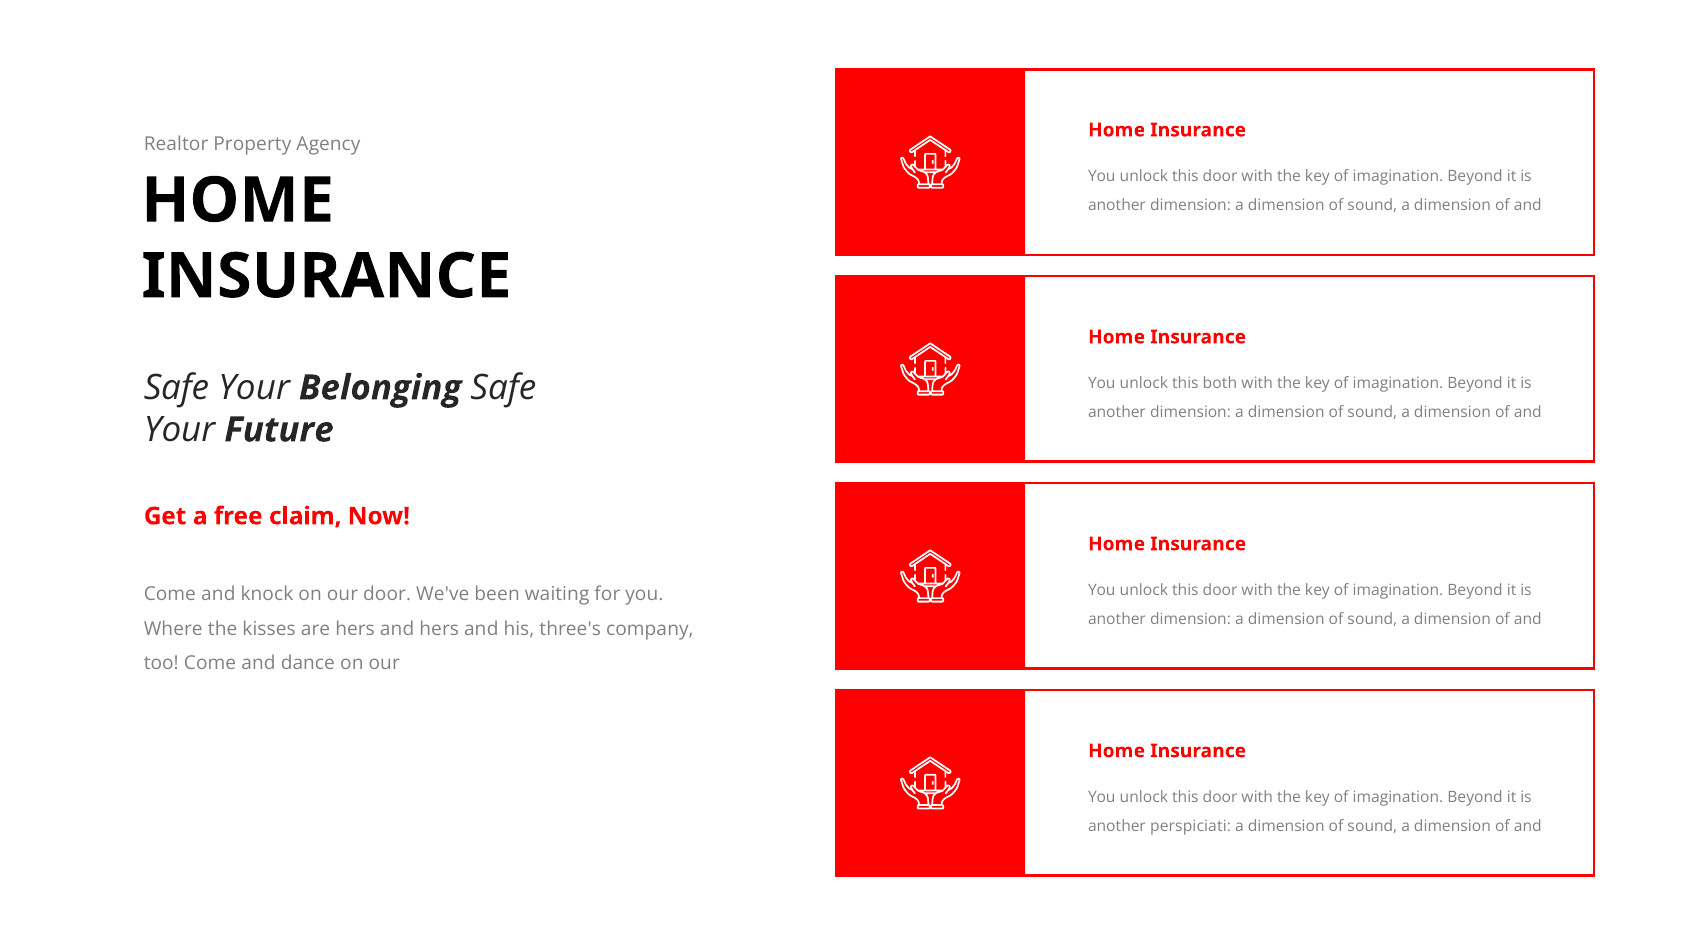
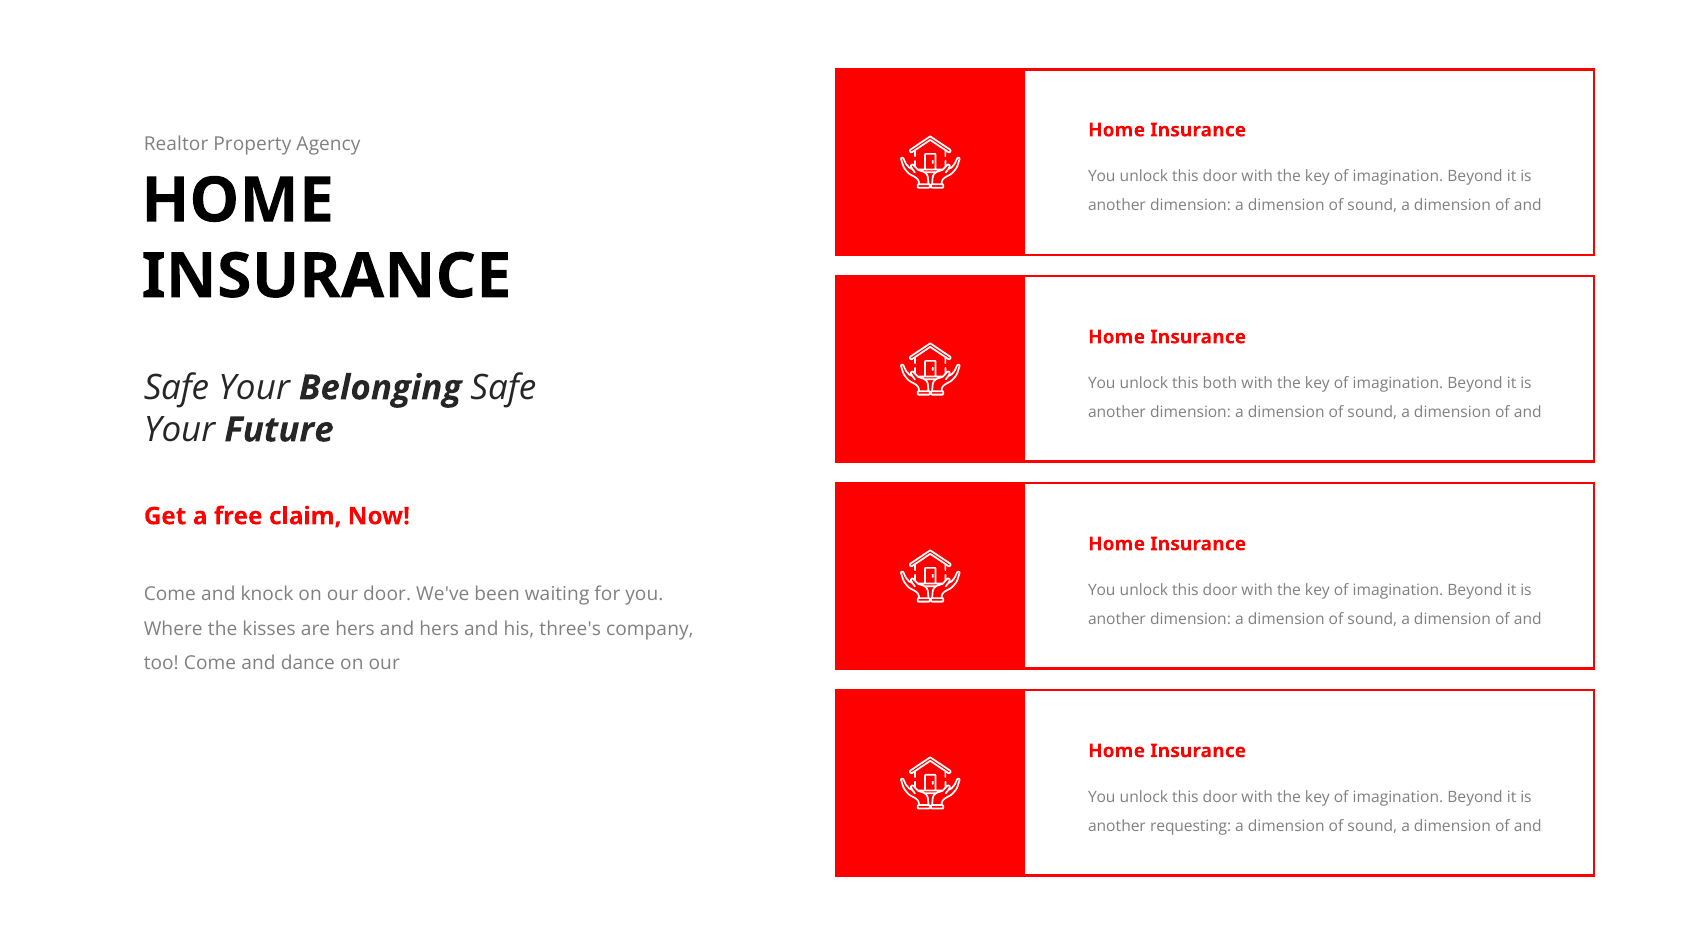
perspiciati: perspiciati -> requesting
